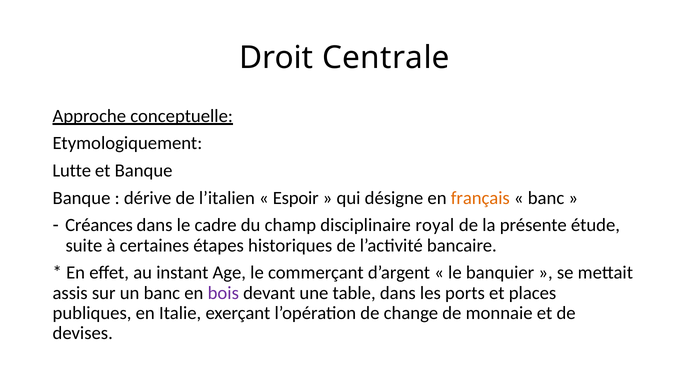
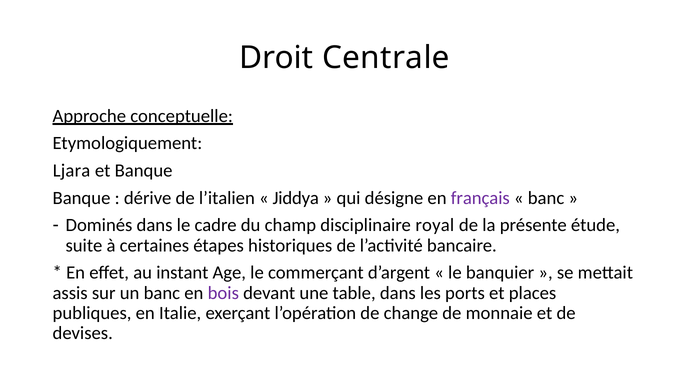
Lutte: Lutte -> Ljara
Espoir: Espoir -> Jiddya
français colour: orange -> purple
Créances: Créances -> Dominés
